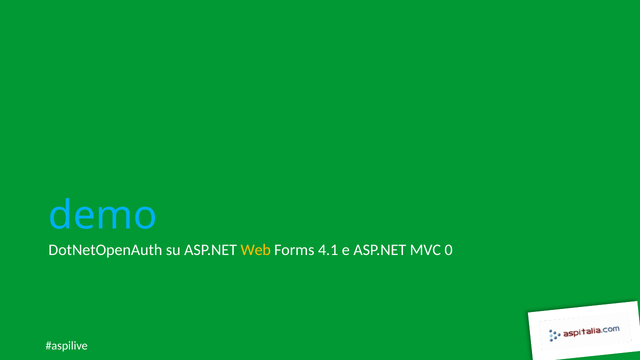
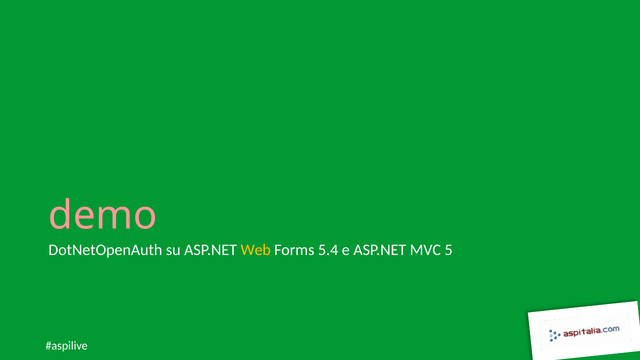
demo colour: light blue -> pink
4.1: 4.1 -> 5.4
0: 0 -> 5
